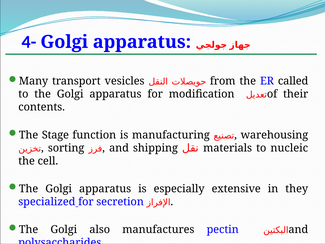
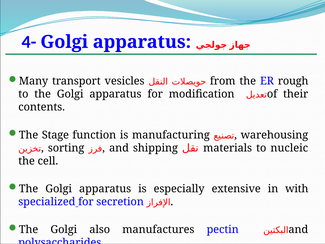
called: called -> rough
they: they -> with
